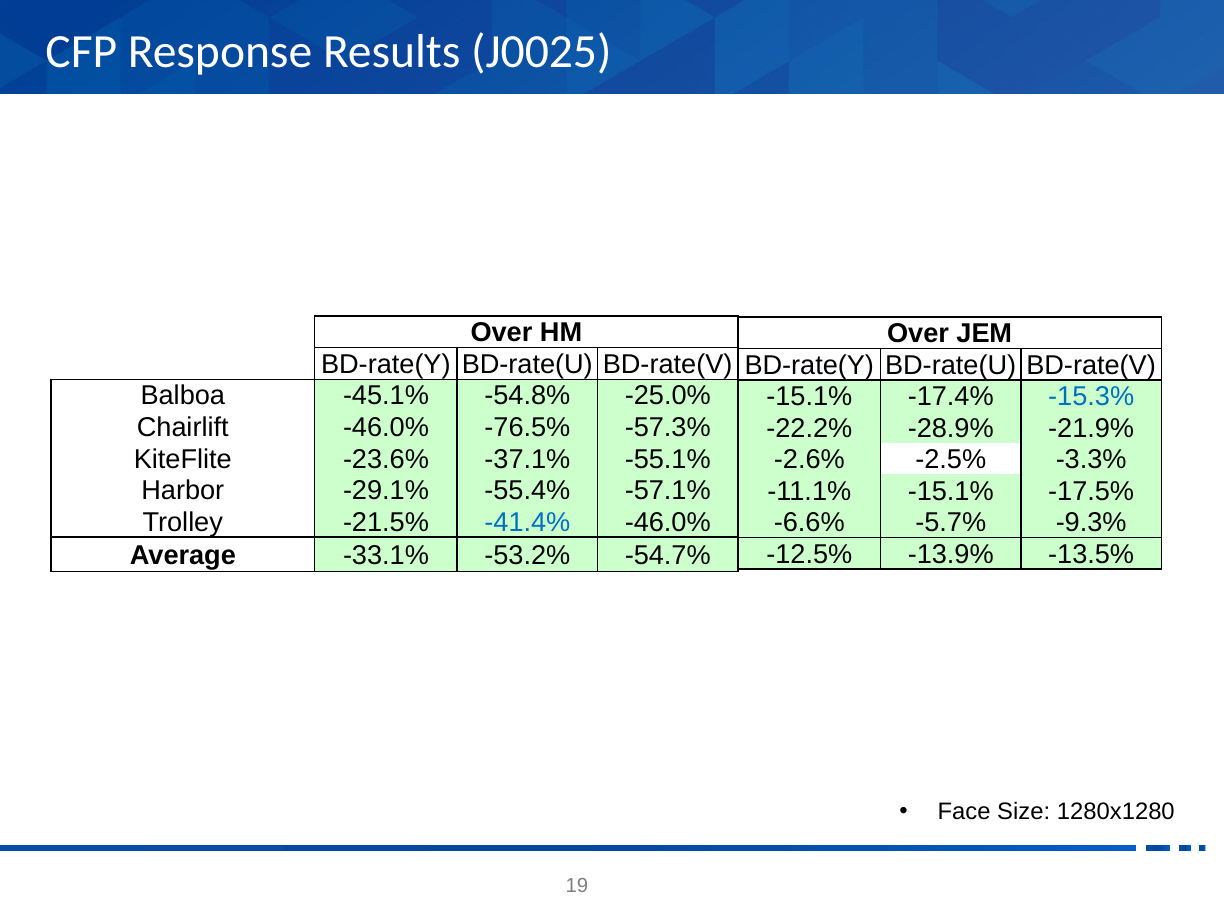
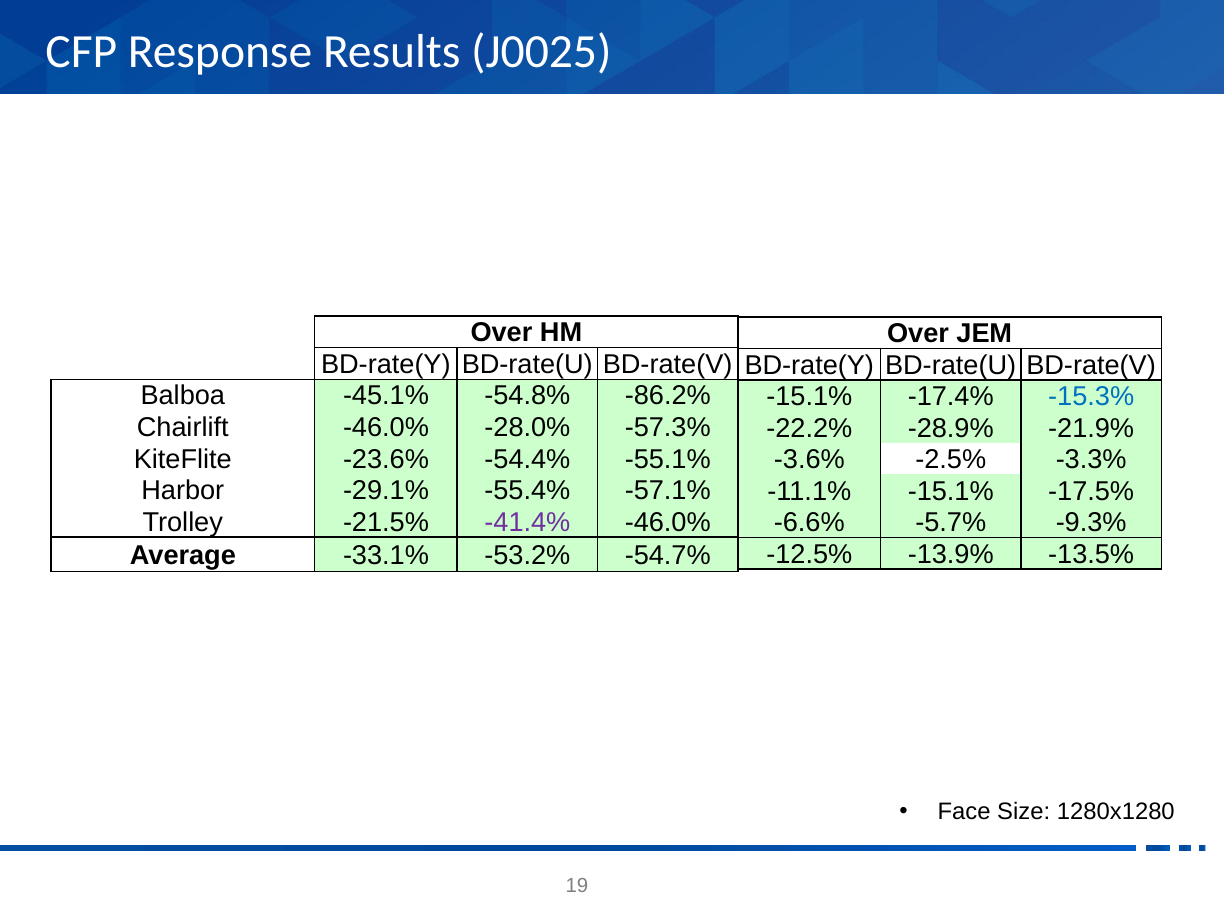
-25.0%: -25.0% -> -86.2%
-76.5%: -76.5% -> -28.0%
-37.1%: -37.1% -> -54.4%
-2.6%: -2.6% -> -3.6%
-41.4% colour: blue -> purple
